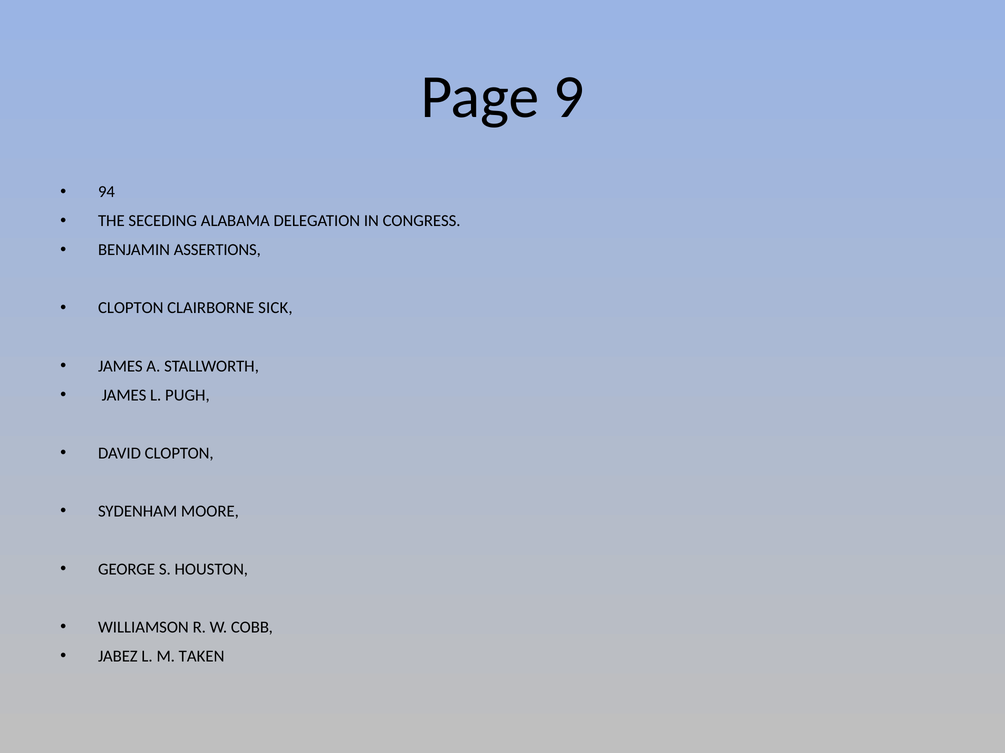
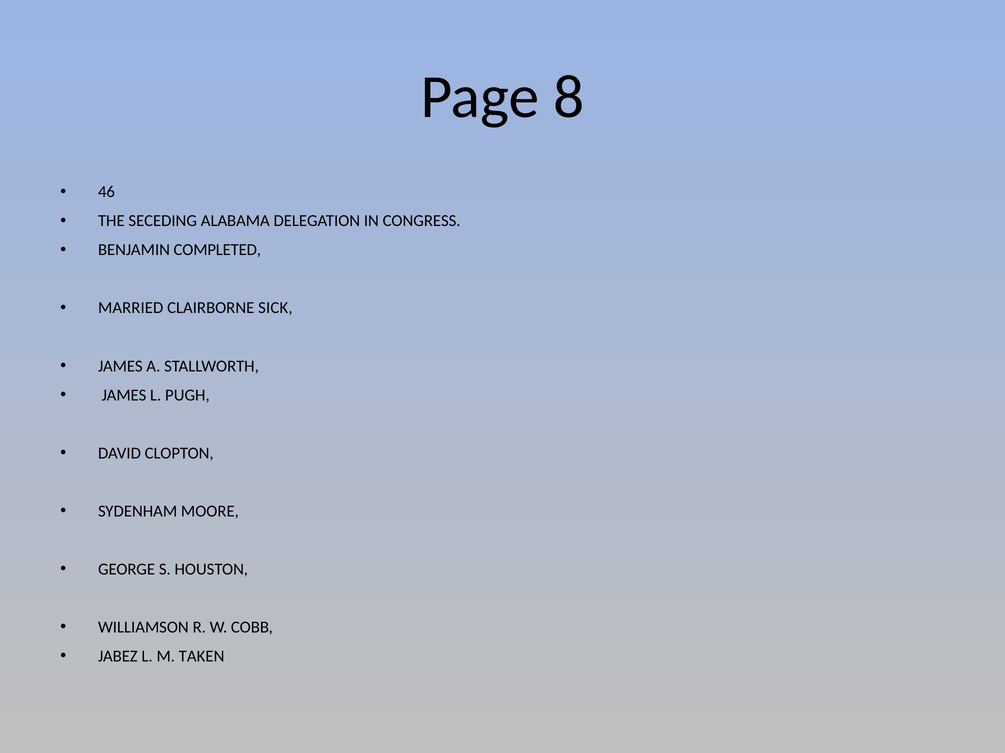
9: 9 -> 8
94: 94 -> 46
ASSERTIONS: ASSERTIONS -> COMPLETED
CLOPTON at (131, 308): CLOPTON -> MARRIED
